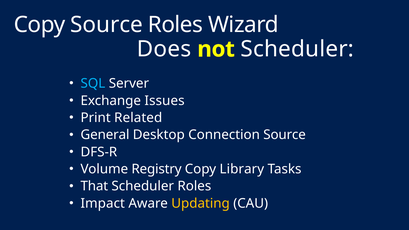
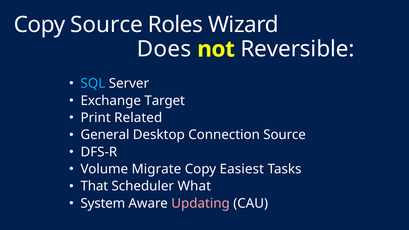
not Scheduler: Scheduler -> Reversible
Issues: Issues -> Target
Registry: Registry -> Migrate
Library: Library -> Easiest
Scheduler Roles: Roles -> What
Impact: Impact -> System
Updating colour: yellow -> pink
